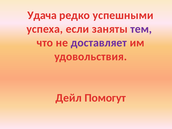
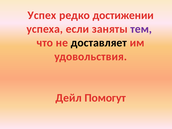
Удача: Удача -> Успех
успешными: успешными -> достижении
доставляет colour: purple -> black
